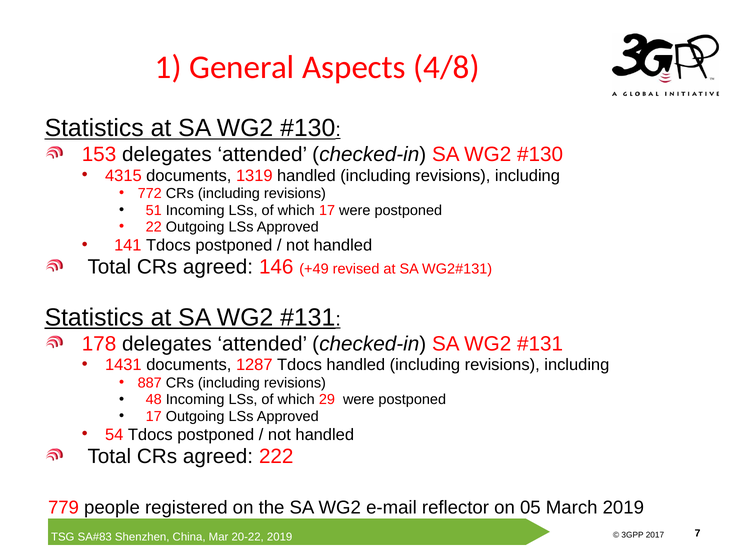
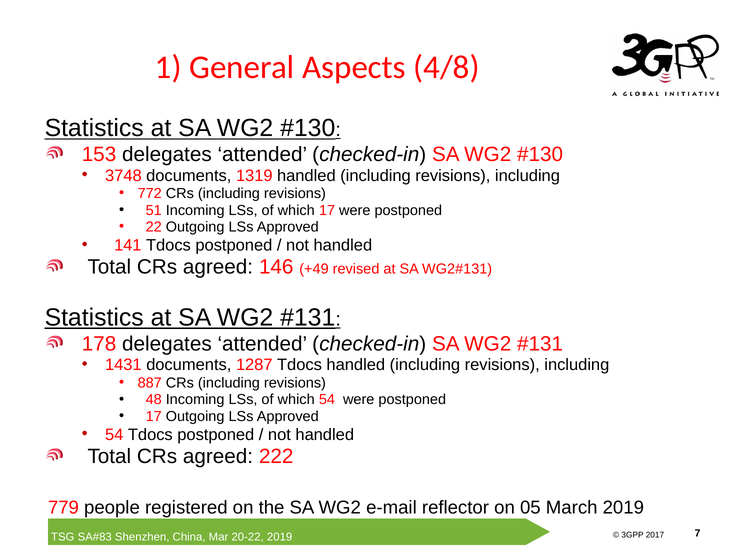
4315: 4315 -> 3748
which 29: 29 -> 54
